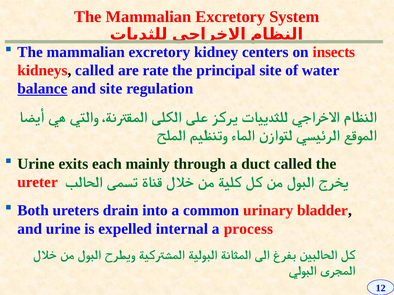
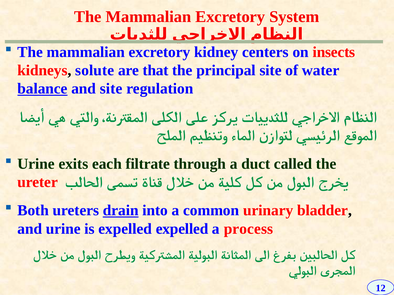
kidneys called: called -> solute
rate: rate -> that
mainly: mainly -> filtrate
drain underline: none -> present
expelled internal: internal -> expelled
